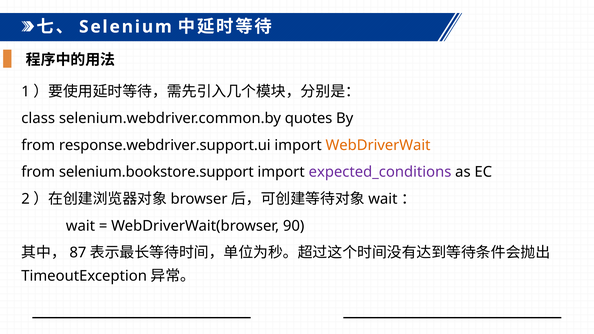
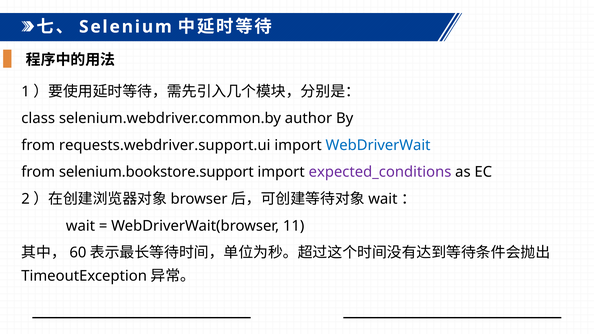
quotes: quotes -> author
response.webdriver.support.ui: response.webdriver.support.ui -> requests.webdriver.support.ui
WebDriverWait colour: orange -> blue
90: 90 -> 11
87: 87 -> 60
